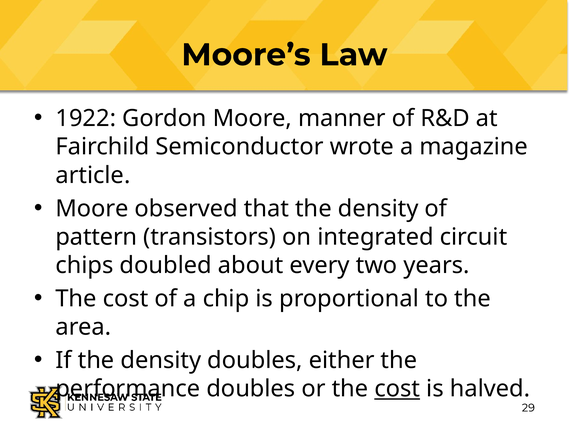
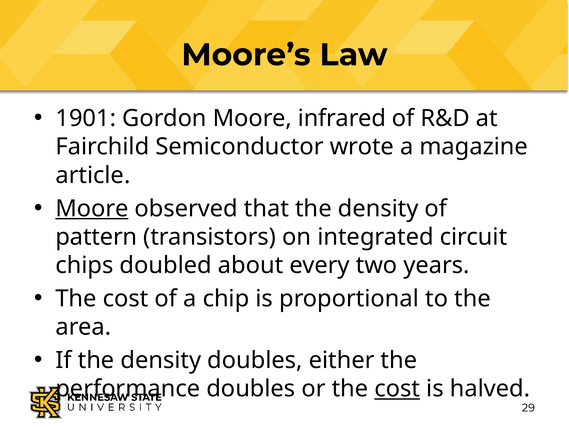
1922: 1922 -> 1901
manner: manner -> infrared
Moore at (92, 208) underline: none -> present
